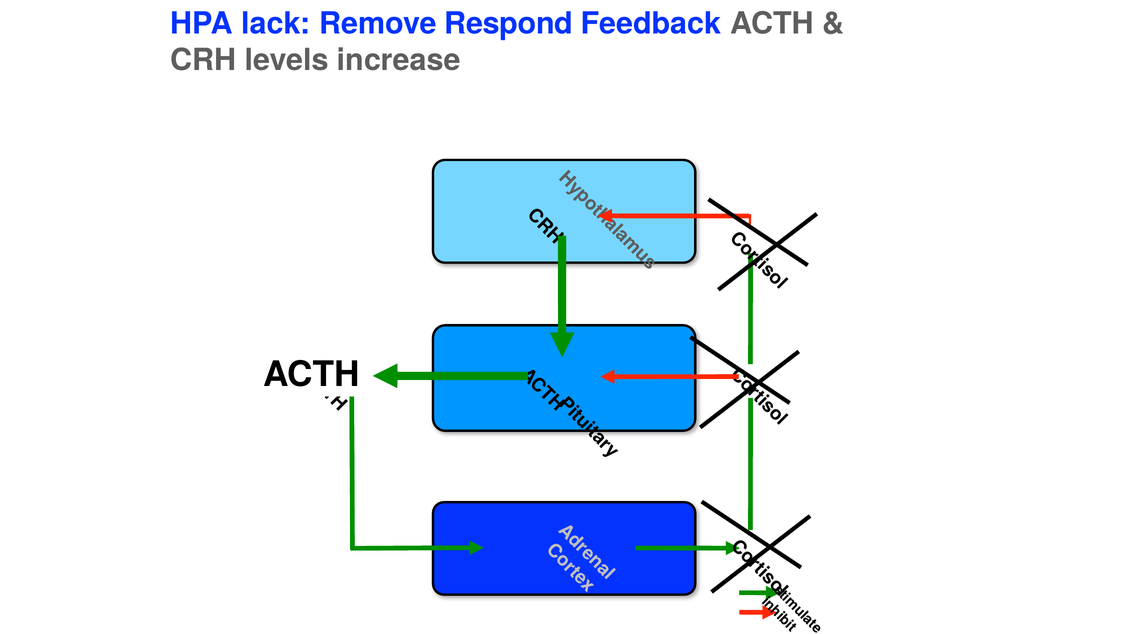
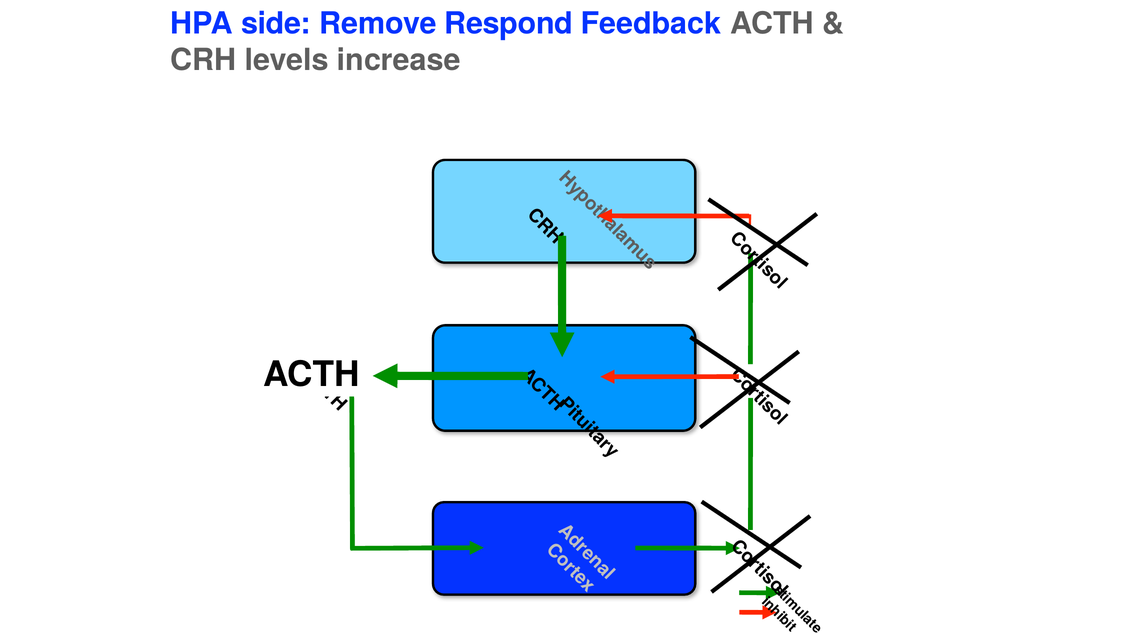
lack: lack -> side
